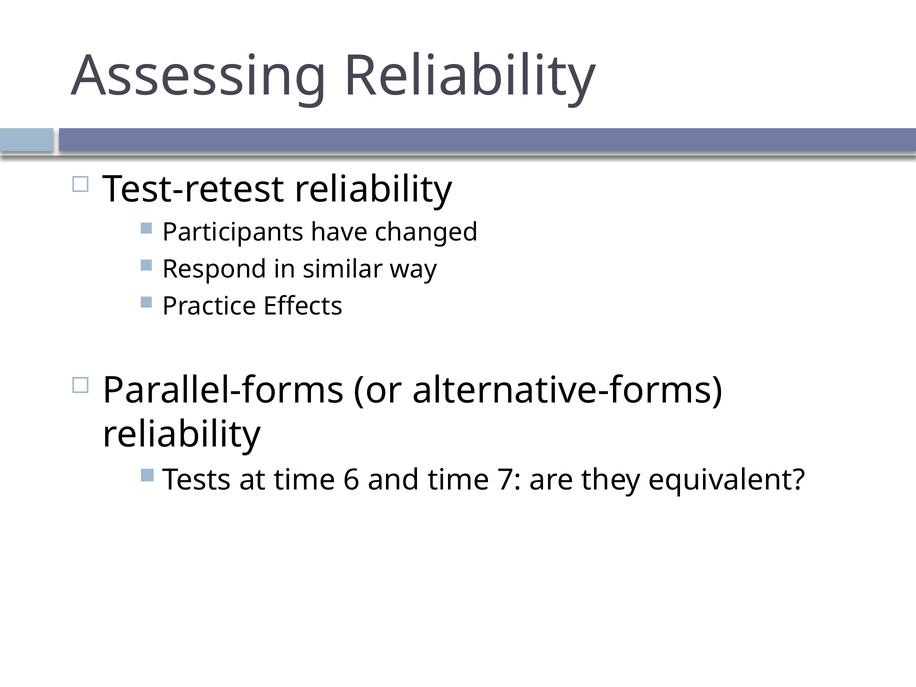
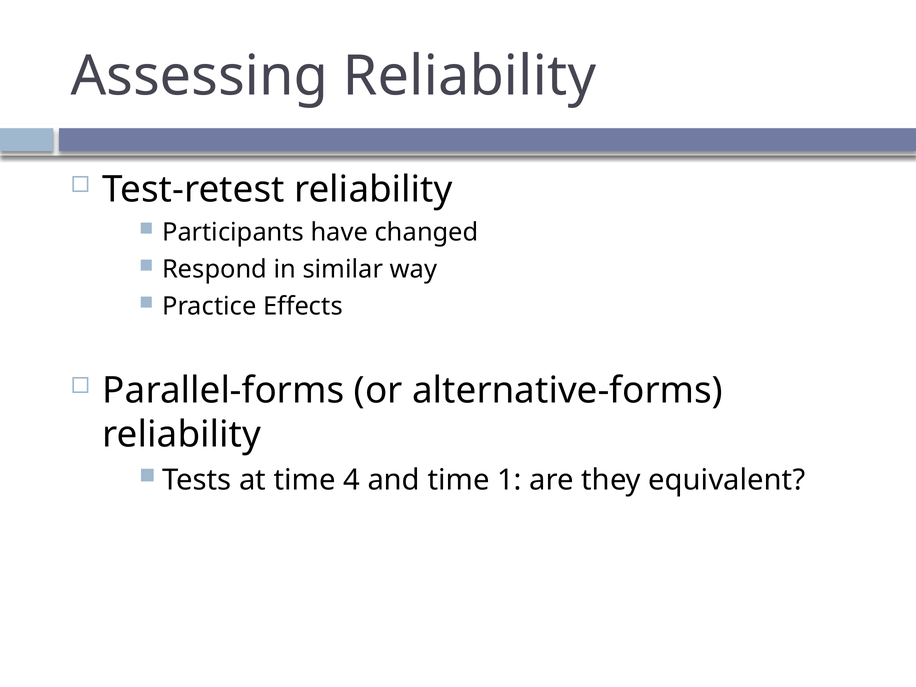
6: 6 -> 4
7: 7 -> 1
